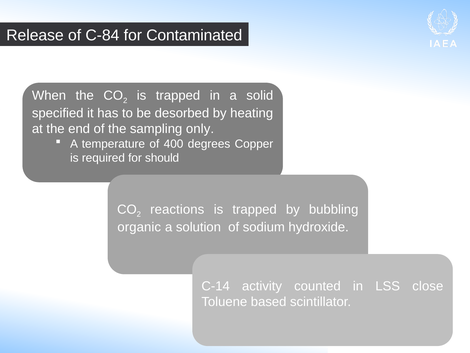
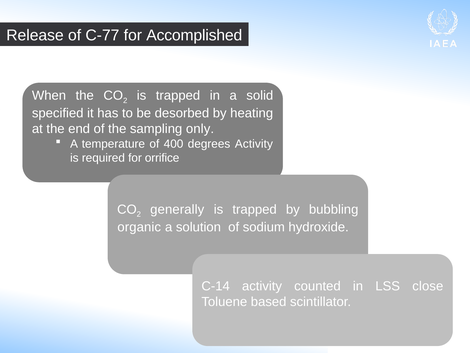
C-84: C-84 -> C-77
Contaminated: Contaminated -> Accomplished
degrees Copper: Copper -> Activity
should: should -> orrifice
reactions: reactions -> generally
